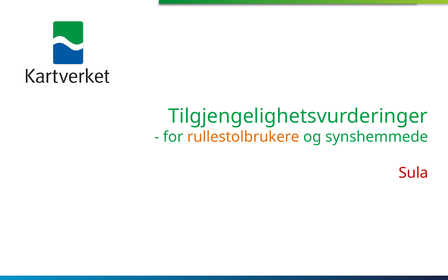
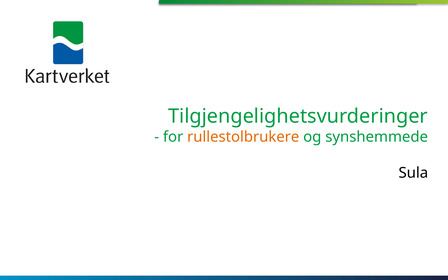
Sula colour: red -> black
